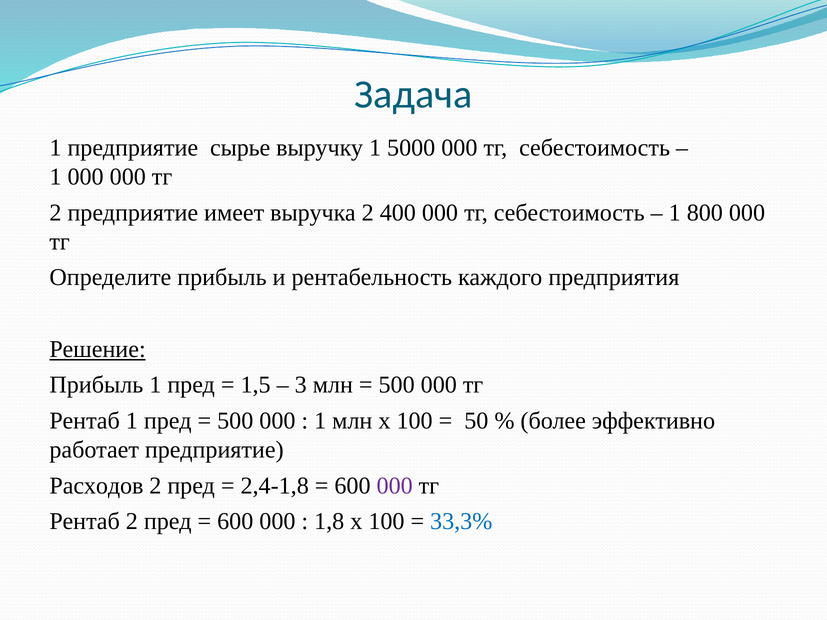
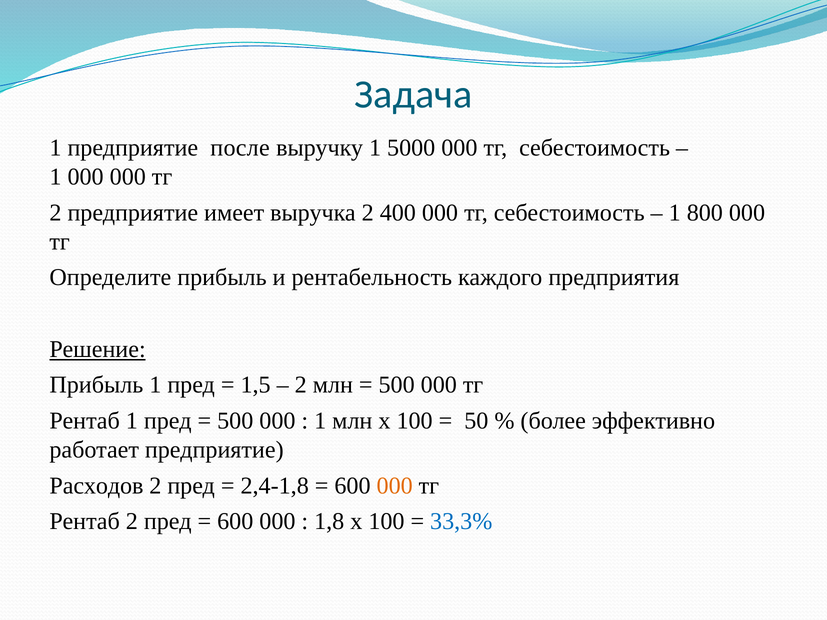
сырье: сырье -> после
3 at (301, 385): 3 -> 2
000 at (395, 486) colour: purple -> orange
